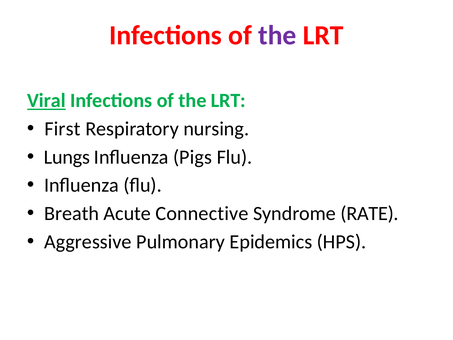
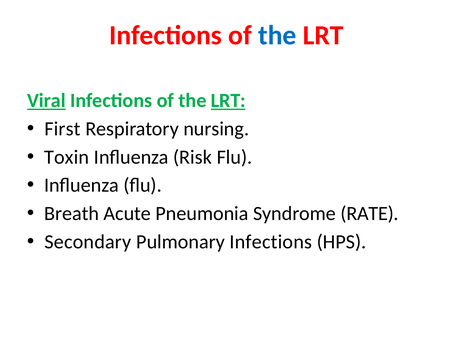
the at (277, 35) colour: purple -> blue
LRT at (228, 101) underline: none -> present
Lungs: Lungs -> Toxin
Pigs: Pigs -> Risk
Connective: Connective -> Pneumonia
Aggressive: Aggressive -> Secondary
Pulmonary Epidemics: Epidemics -> Infections
